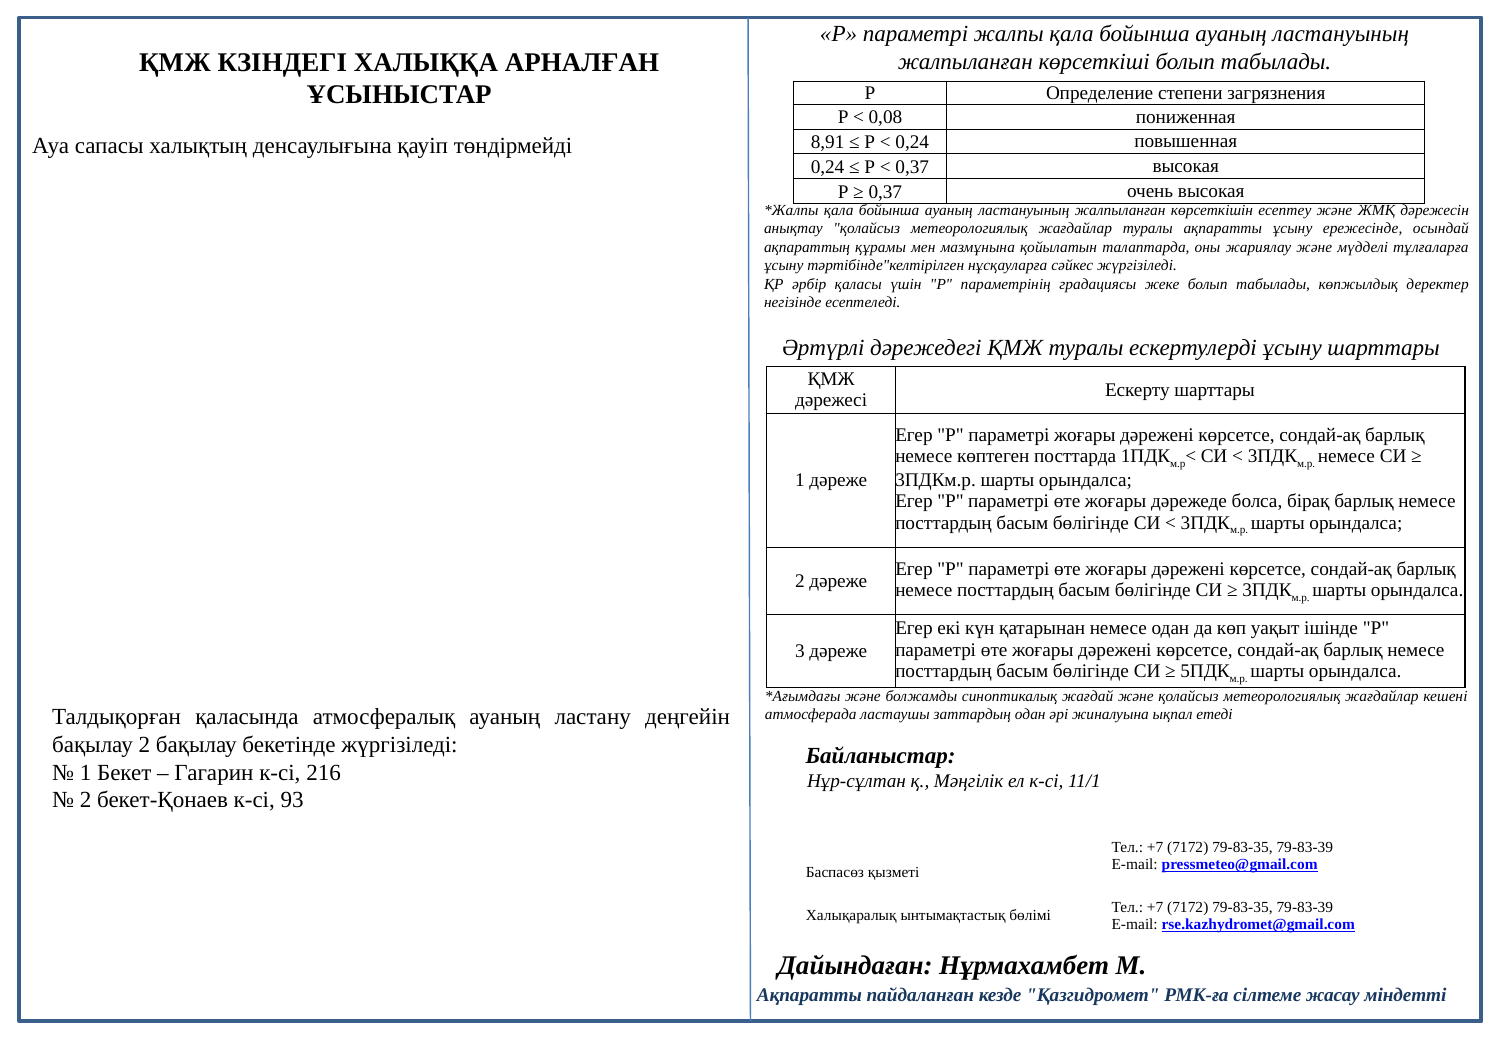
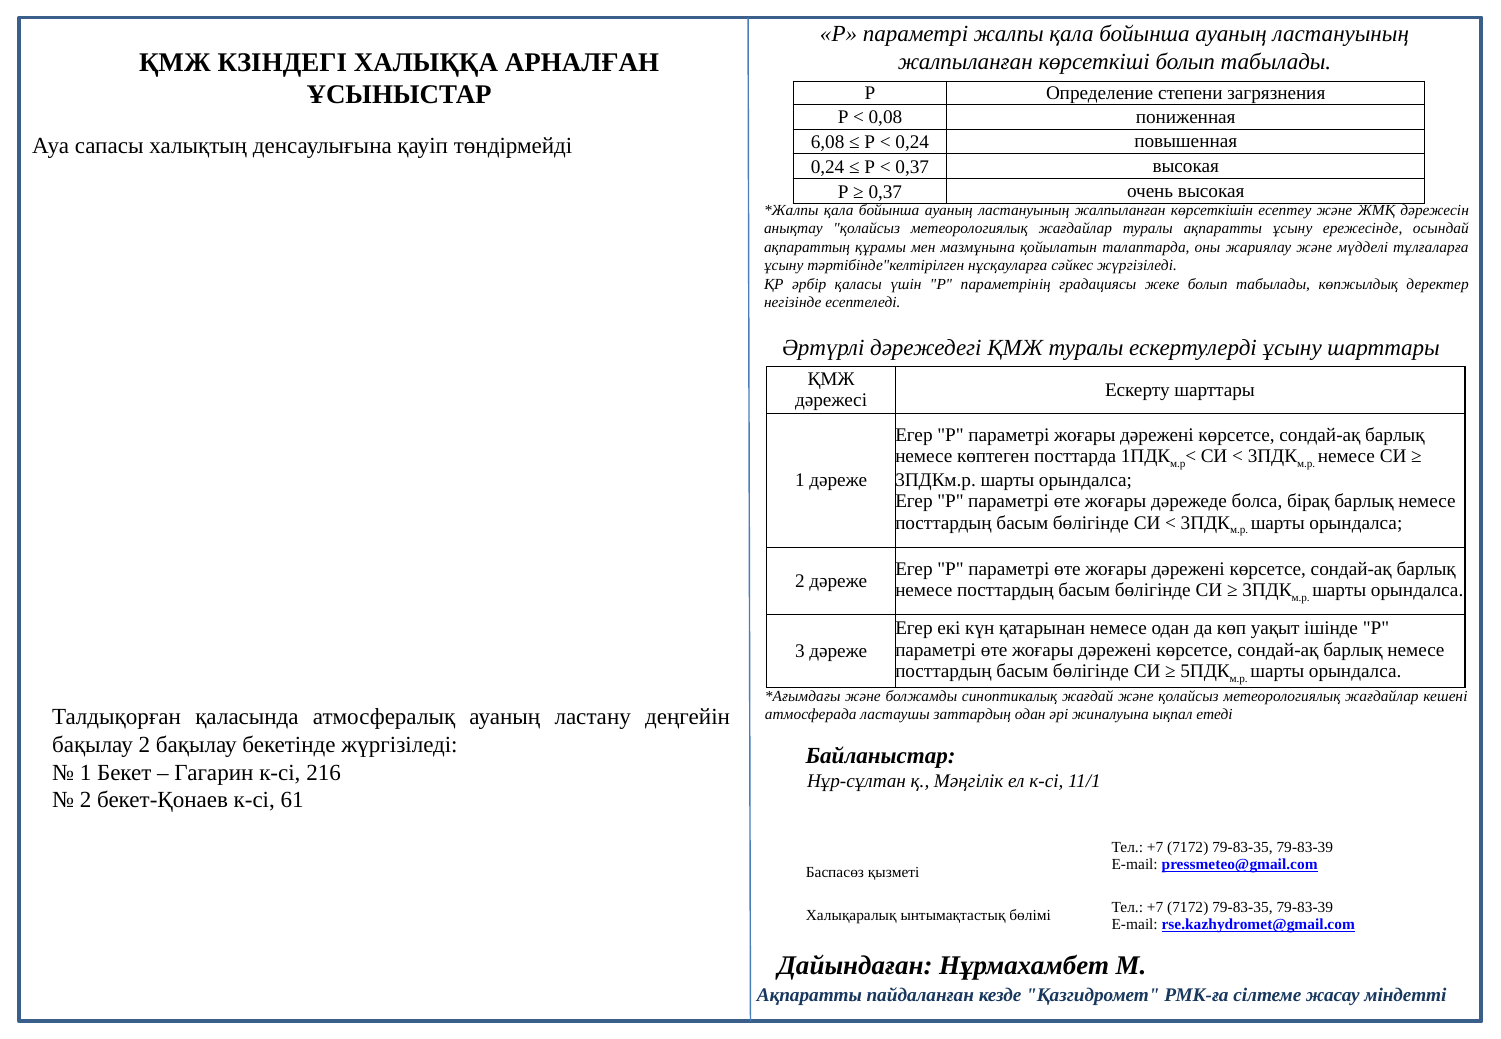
8,91: 8,91 -> 6,08
93: 93 -> 61
